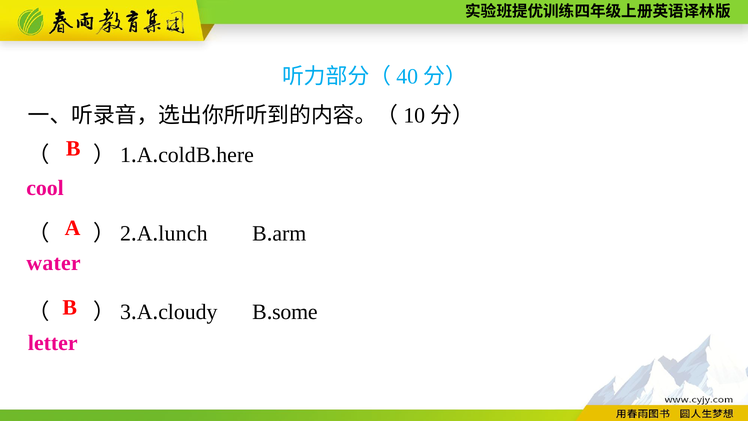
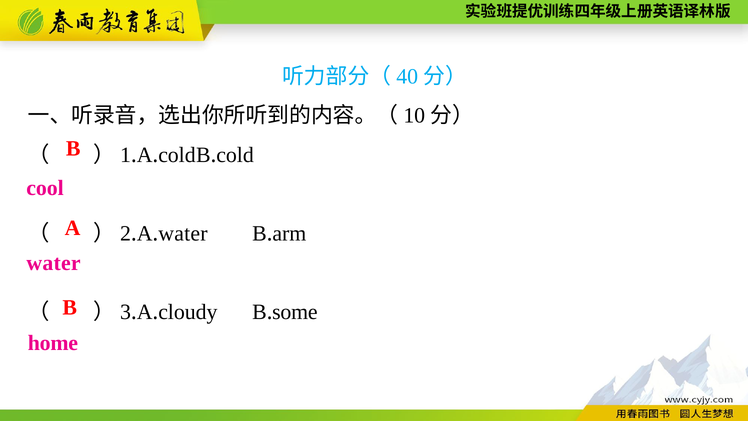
here: here -> cold
lunch at (183, 234): lunch -> water
letter: letter -> home
